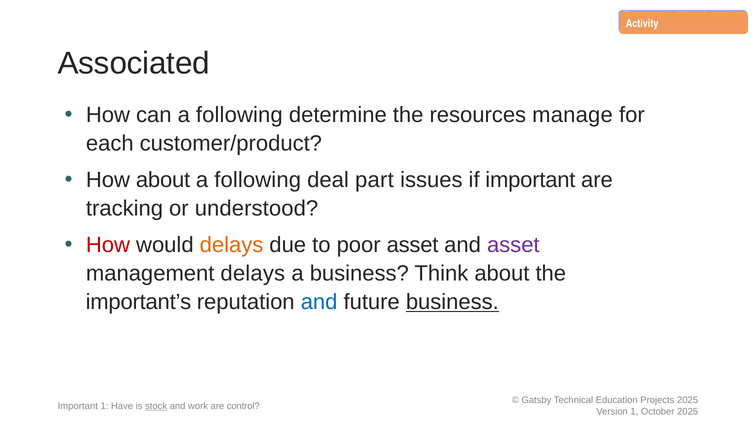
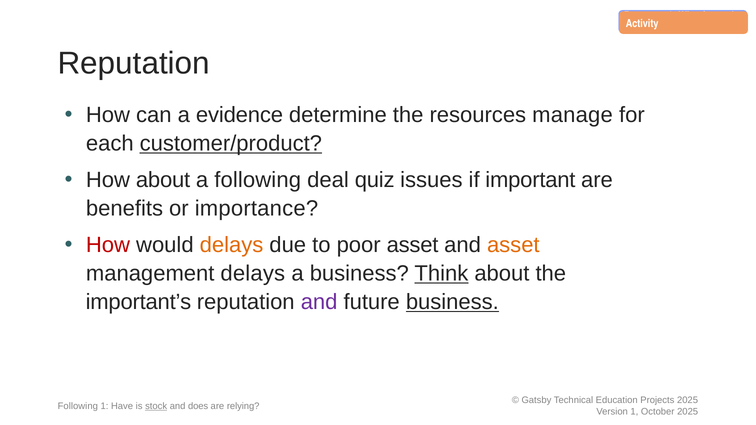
Associated at (134, 64): Associated -> Reputation
can a following: following -> evidence
customer/product underline: none -> present
part: part -> quiz
tracking: tracking -> benefits
understood: understood -> importance
asset at (513, 245) colour: purple -> orange
Think underline: none -> present
and at (319, 302) colour: blue -> purple
Important at (78, 407): Important -> Following
work: work -> does
control: control -> relying
